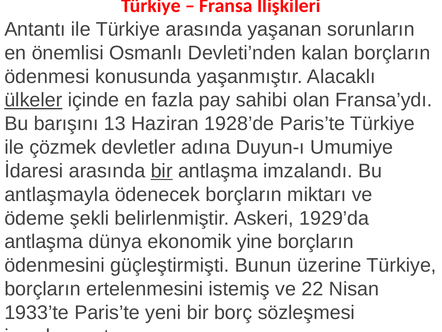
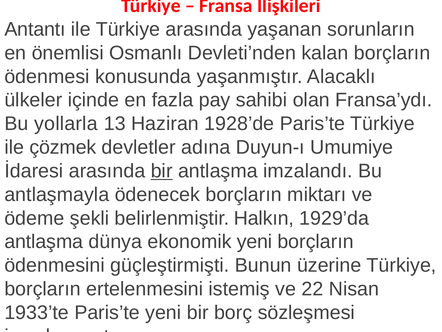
ülkeler underline: present -> none
barışını: barışını -> yollarla
Askeri: Askeri -> Halkın
ekonomik yine: yine -> yeni
